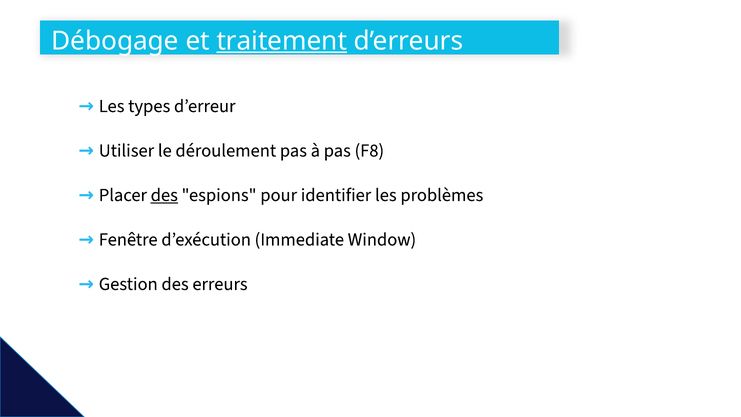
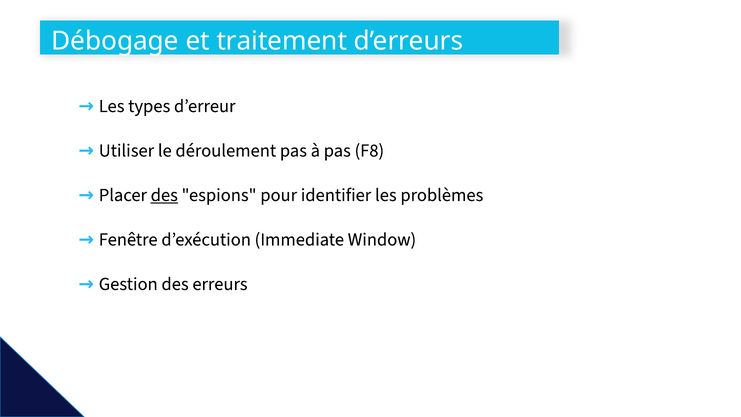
traitement underline: present -> none
